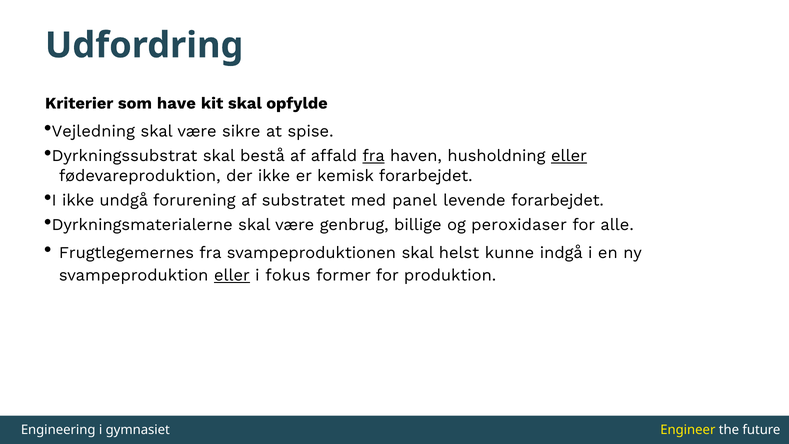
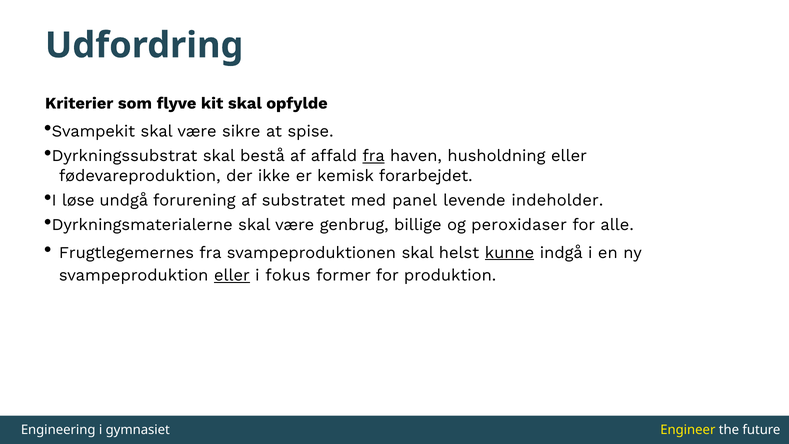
have: have -> flyve
Vejledning: Vejledning -> Svampekit
eller at (569, 156) underline: present -> none
I ikke: ikke -> løse
levende forarbejdet: forarbejdet -> indeholder
kunne underline: none -> present
